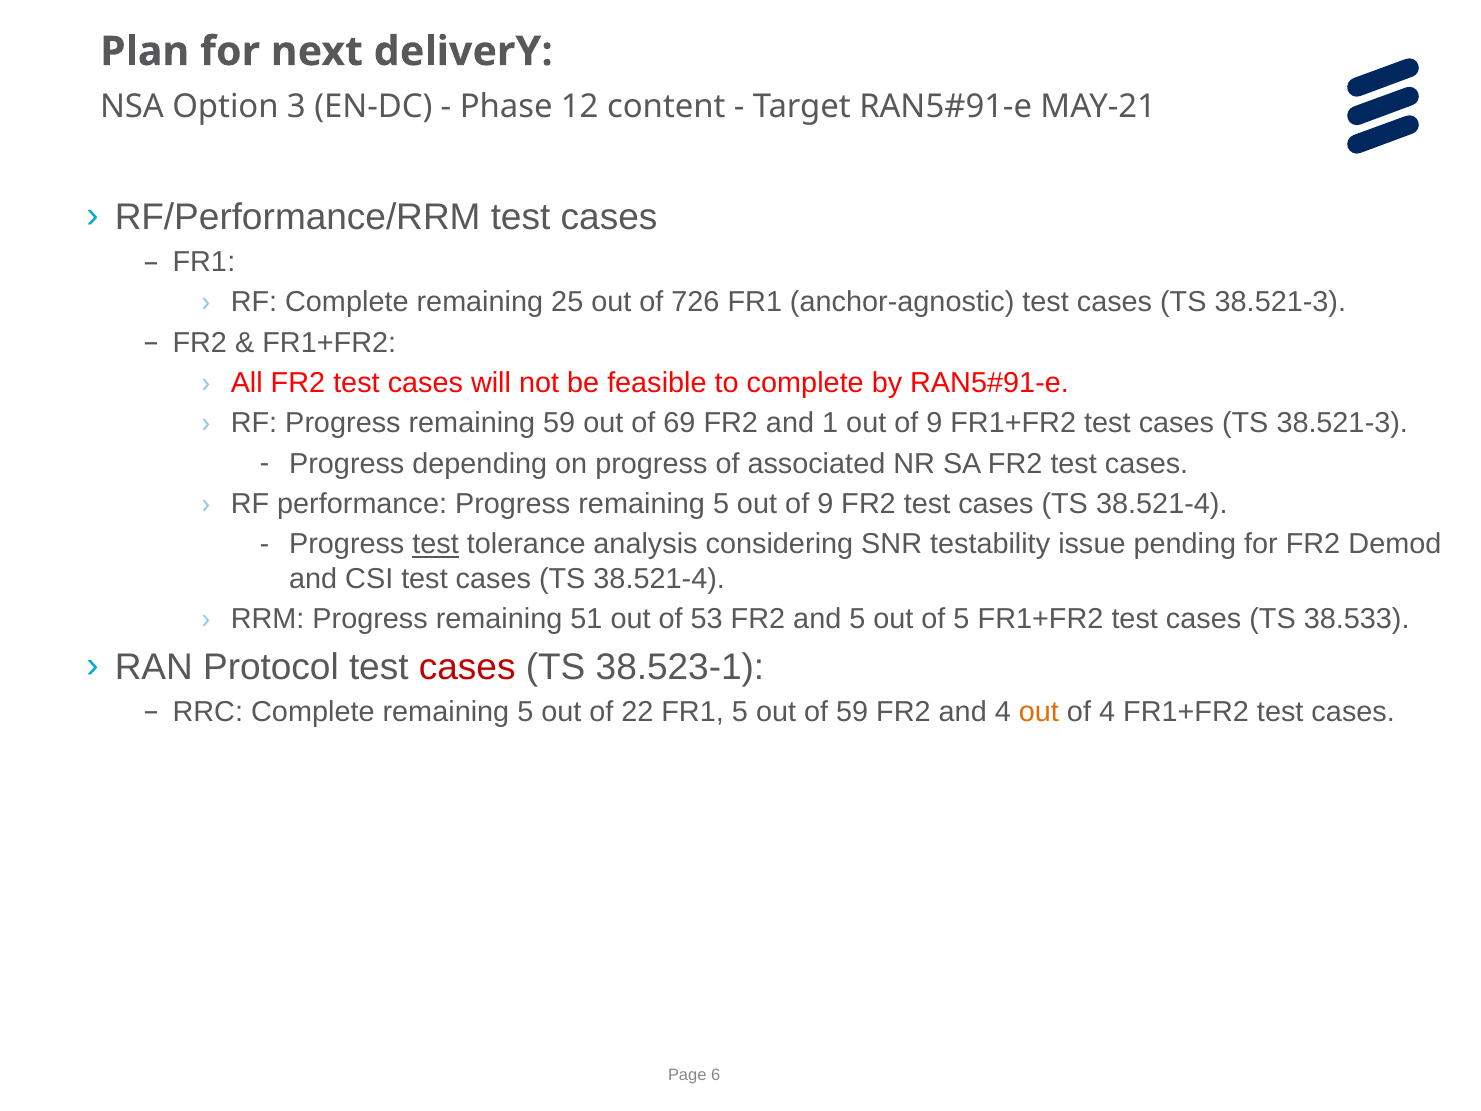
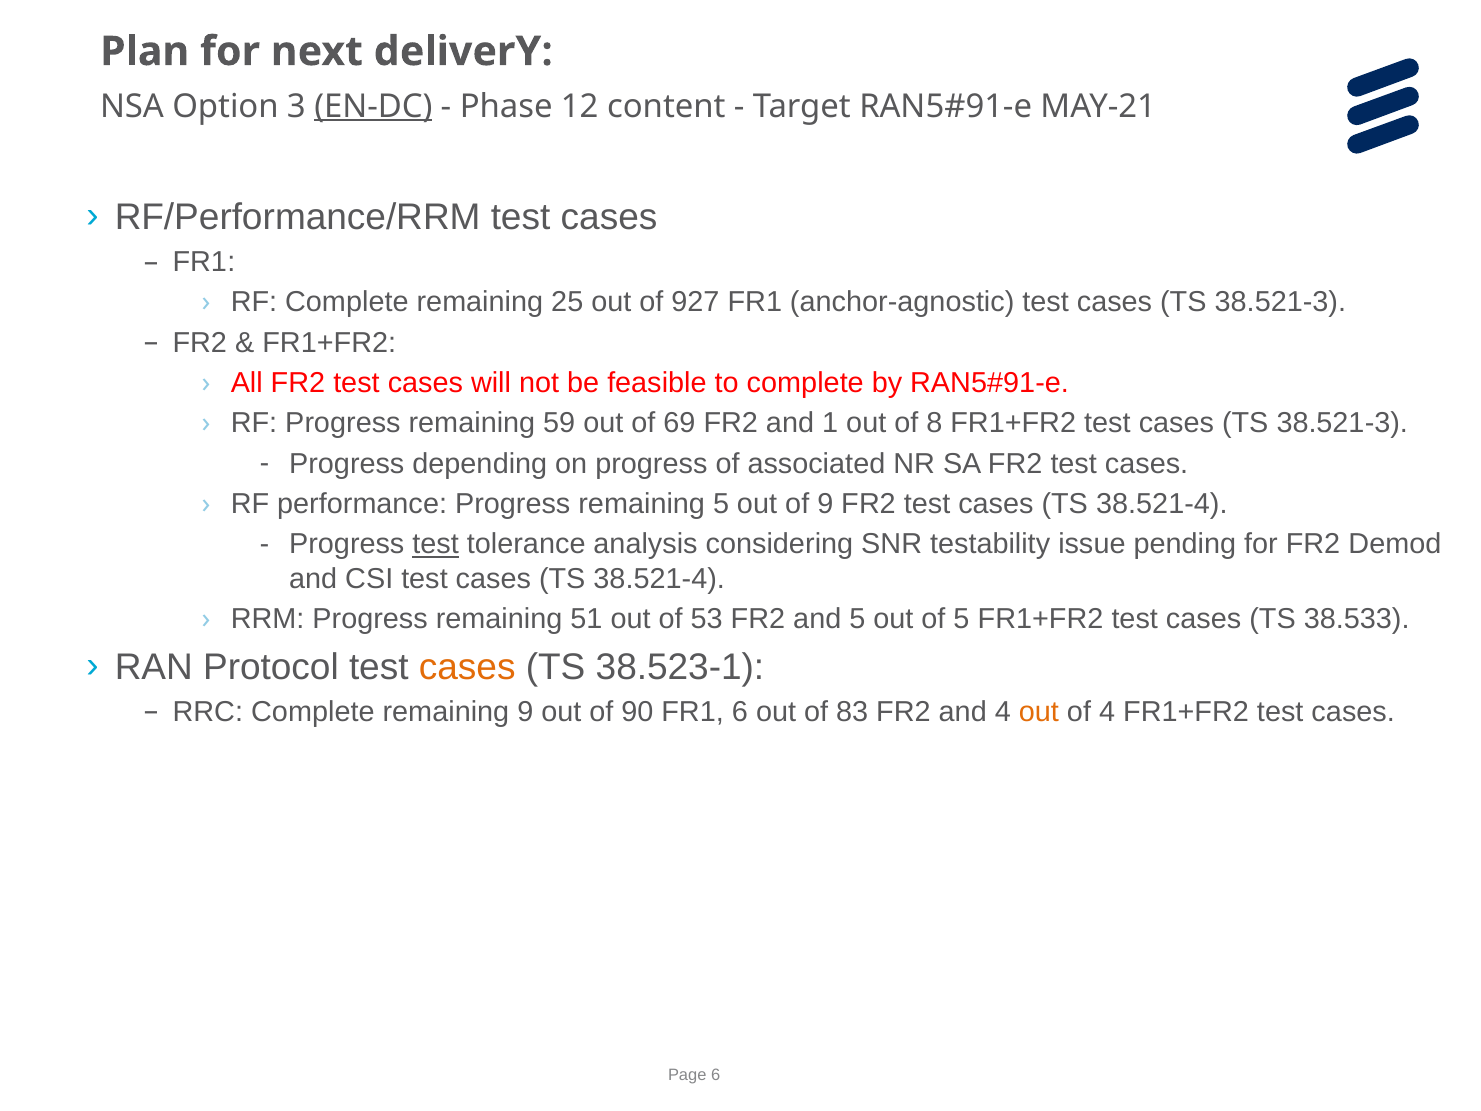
EN-DC underline: none -> present
726: 726 -> 927
1 out of 9: 9 -> 8
cases at (467, 667) colour: red -> orange
Complete remaining 5: 5 -> 9
22: 22 -> 90
FR1 5: 5 -> 6
of 59: 59 -> 83
